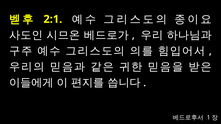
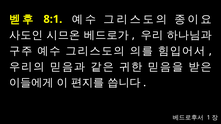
2:1: 2:1 -> 8:1
